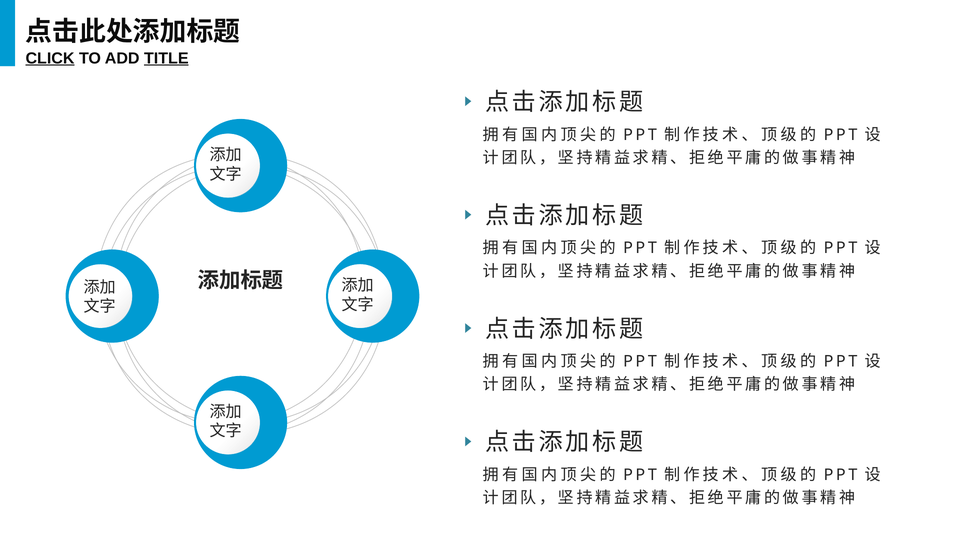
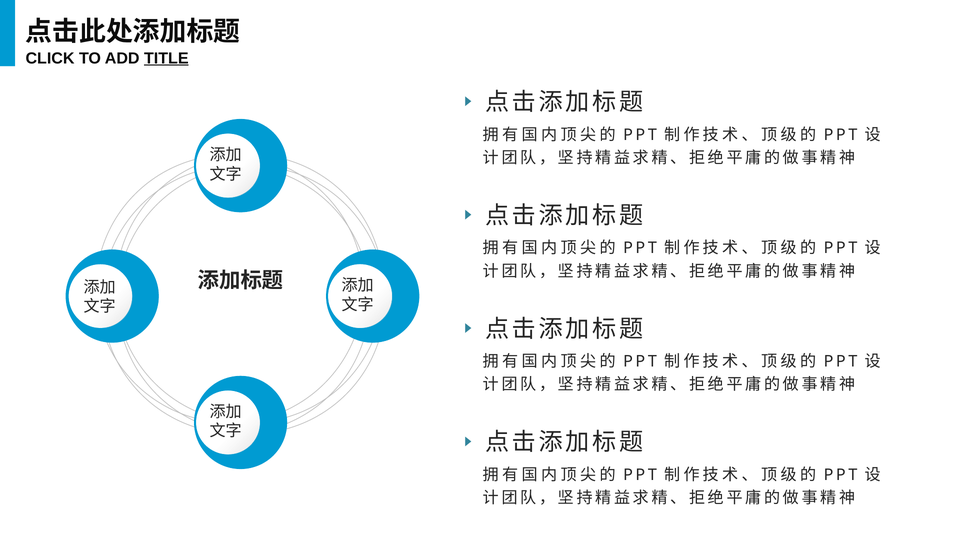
CLICK underline: present -> none
